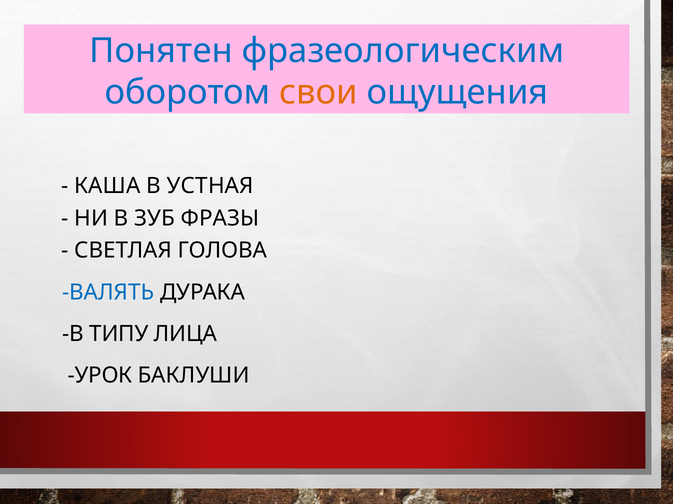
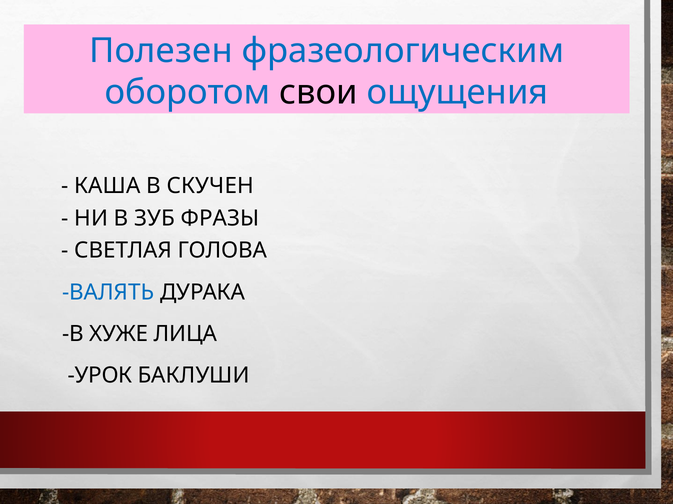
Понятен: Понятен -> Полезен
свои colour: orange -> black
УСТНАЯ: УСТНАЯ -> СКУЧЕН
ТИПУ: ТИПУ -> ХУЖЕ
